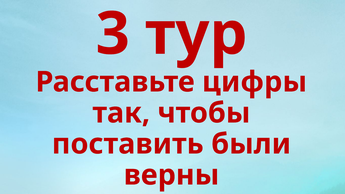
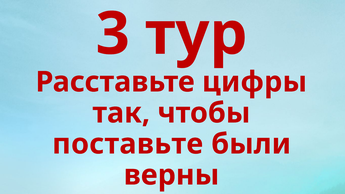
поставить: поставить -> поставьте
